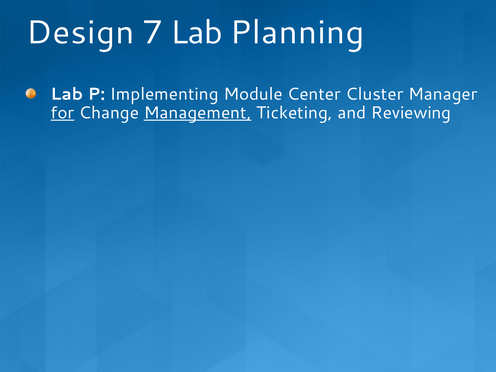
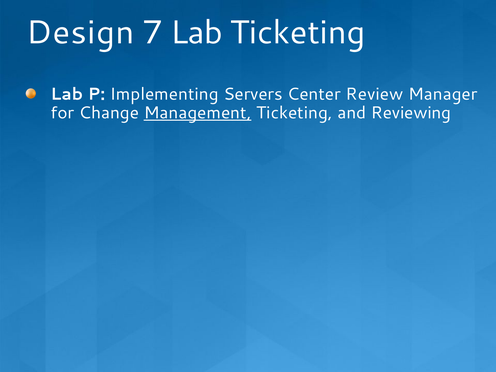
Lab Planning: Planning -> Ticketing
Module: Module -> Servers
Cluster: Cluster -> Review
for underline: present -> none
